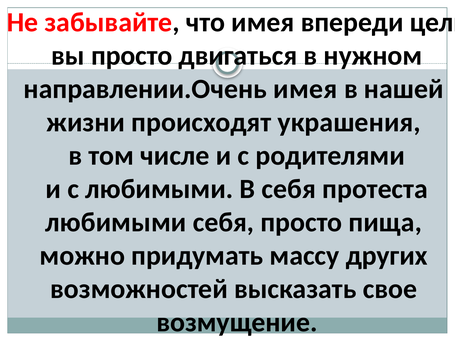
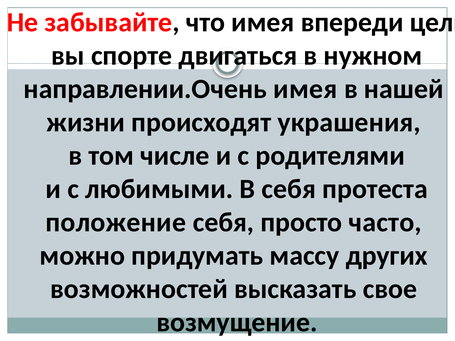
вы просто: просто -> спорте
любимыми at (116, 222): любимыми -> положение
пища: пища -> часто
